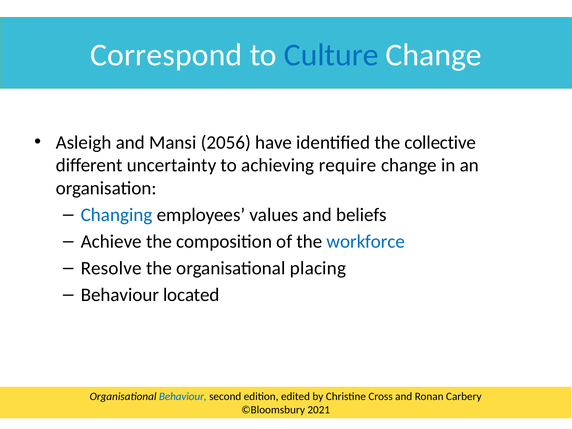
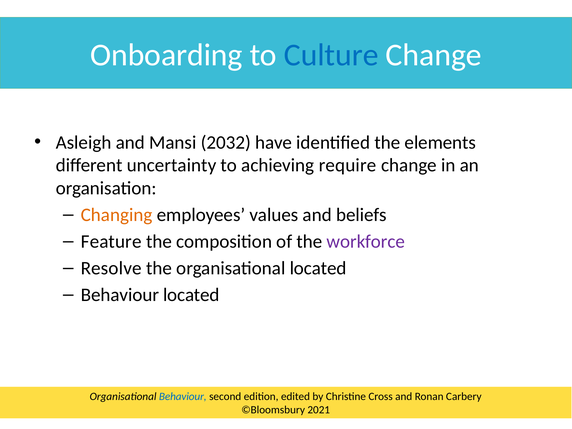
Correspond: Correspond -> Onboarding
2056: 2056 -> 2032
collective: collective -> elements
Changing colour: blue -> orange
Achieve: Achieve -> Feature
workforce colour: blue -> purple
organisational placing: placing -> located
